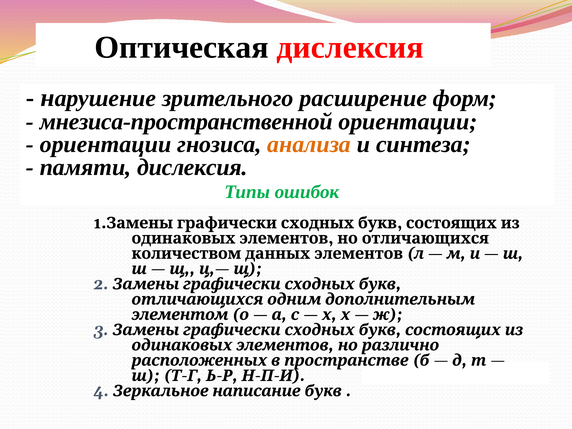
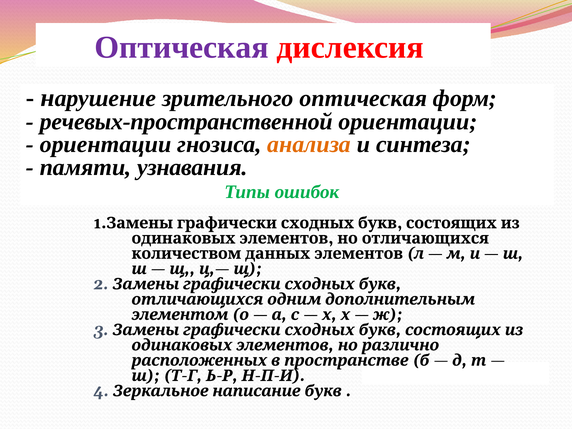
Оптическая at (182, 47) colour: black -> purple
зрительного расширение: расширение -> оптическая
мнезиса-пространственной: мнезиса-пространственной -> речевых-пространственной
памяти дислексия: дислексия -> узнавания
